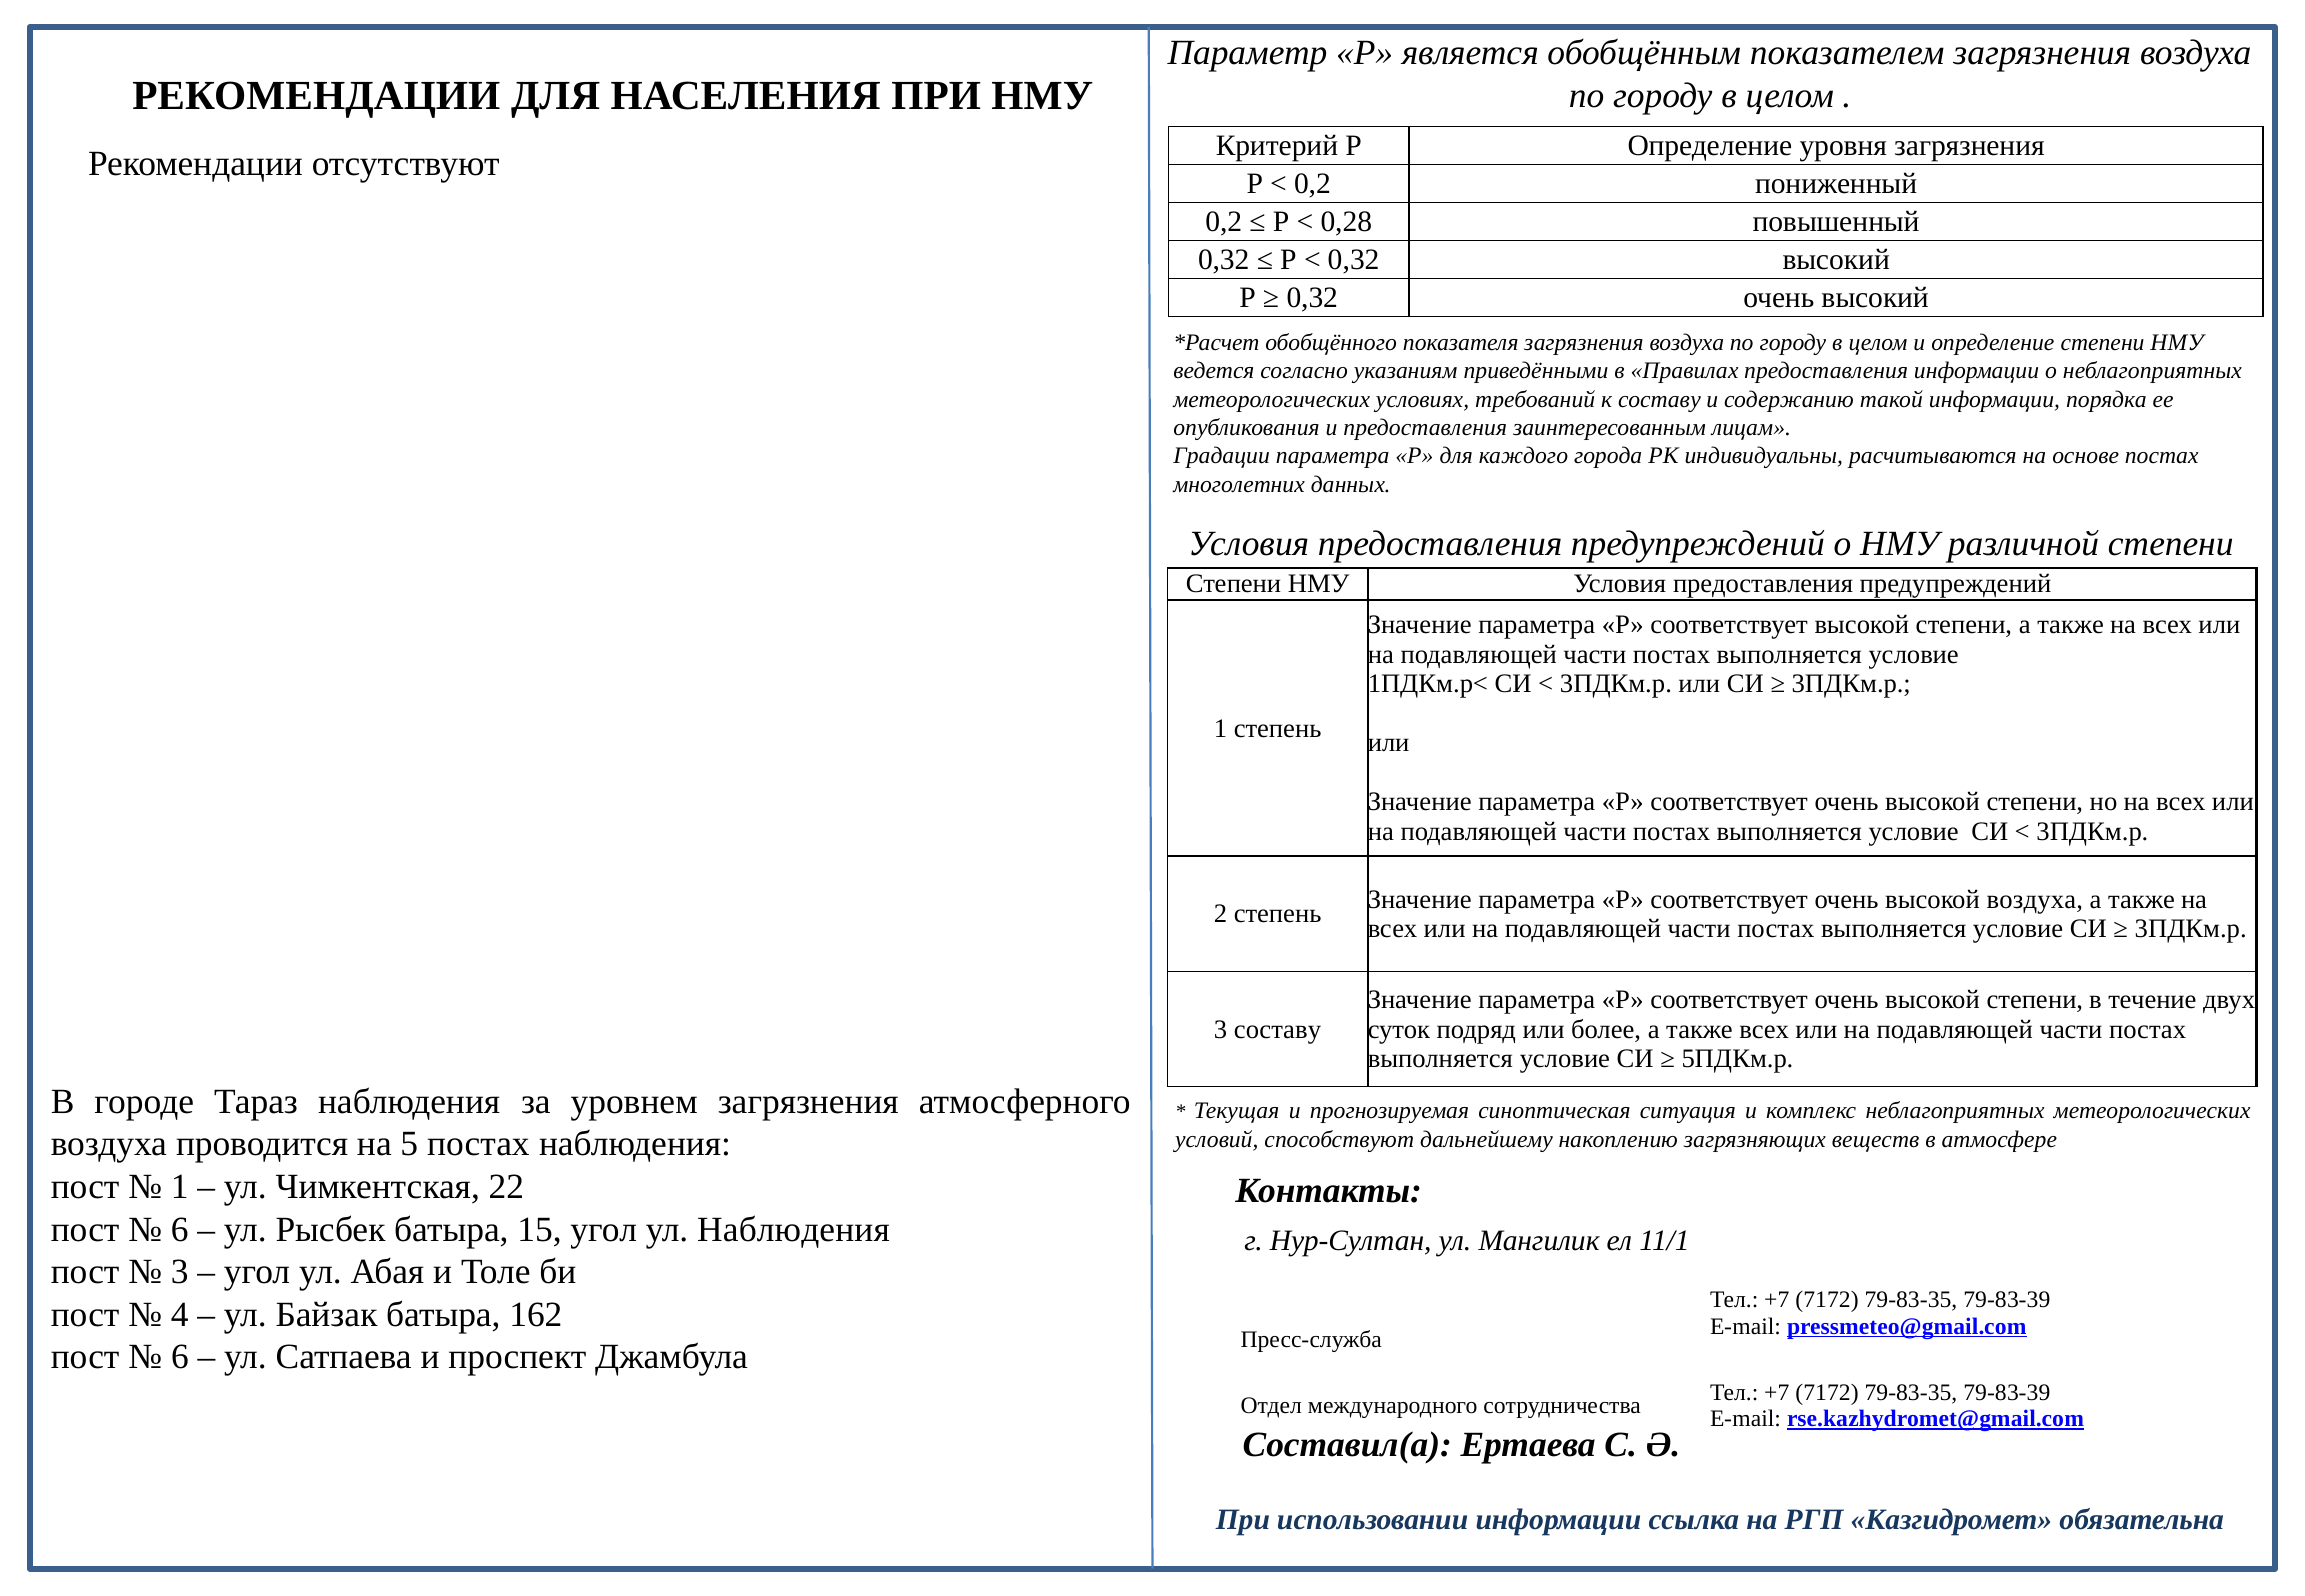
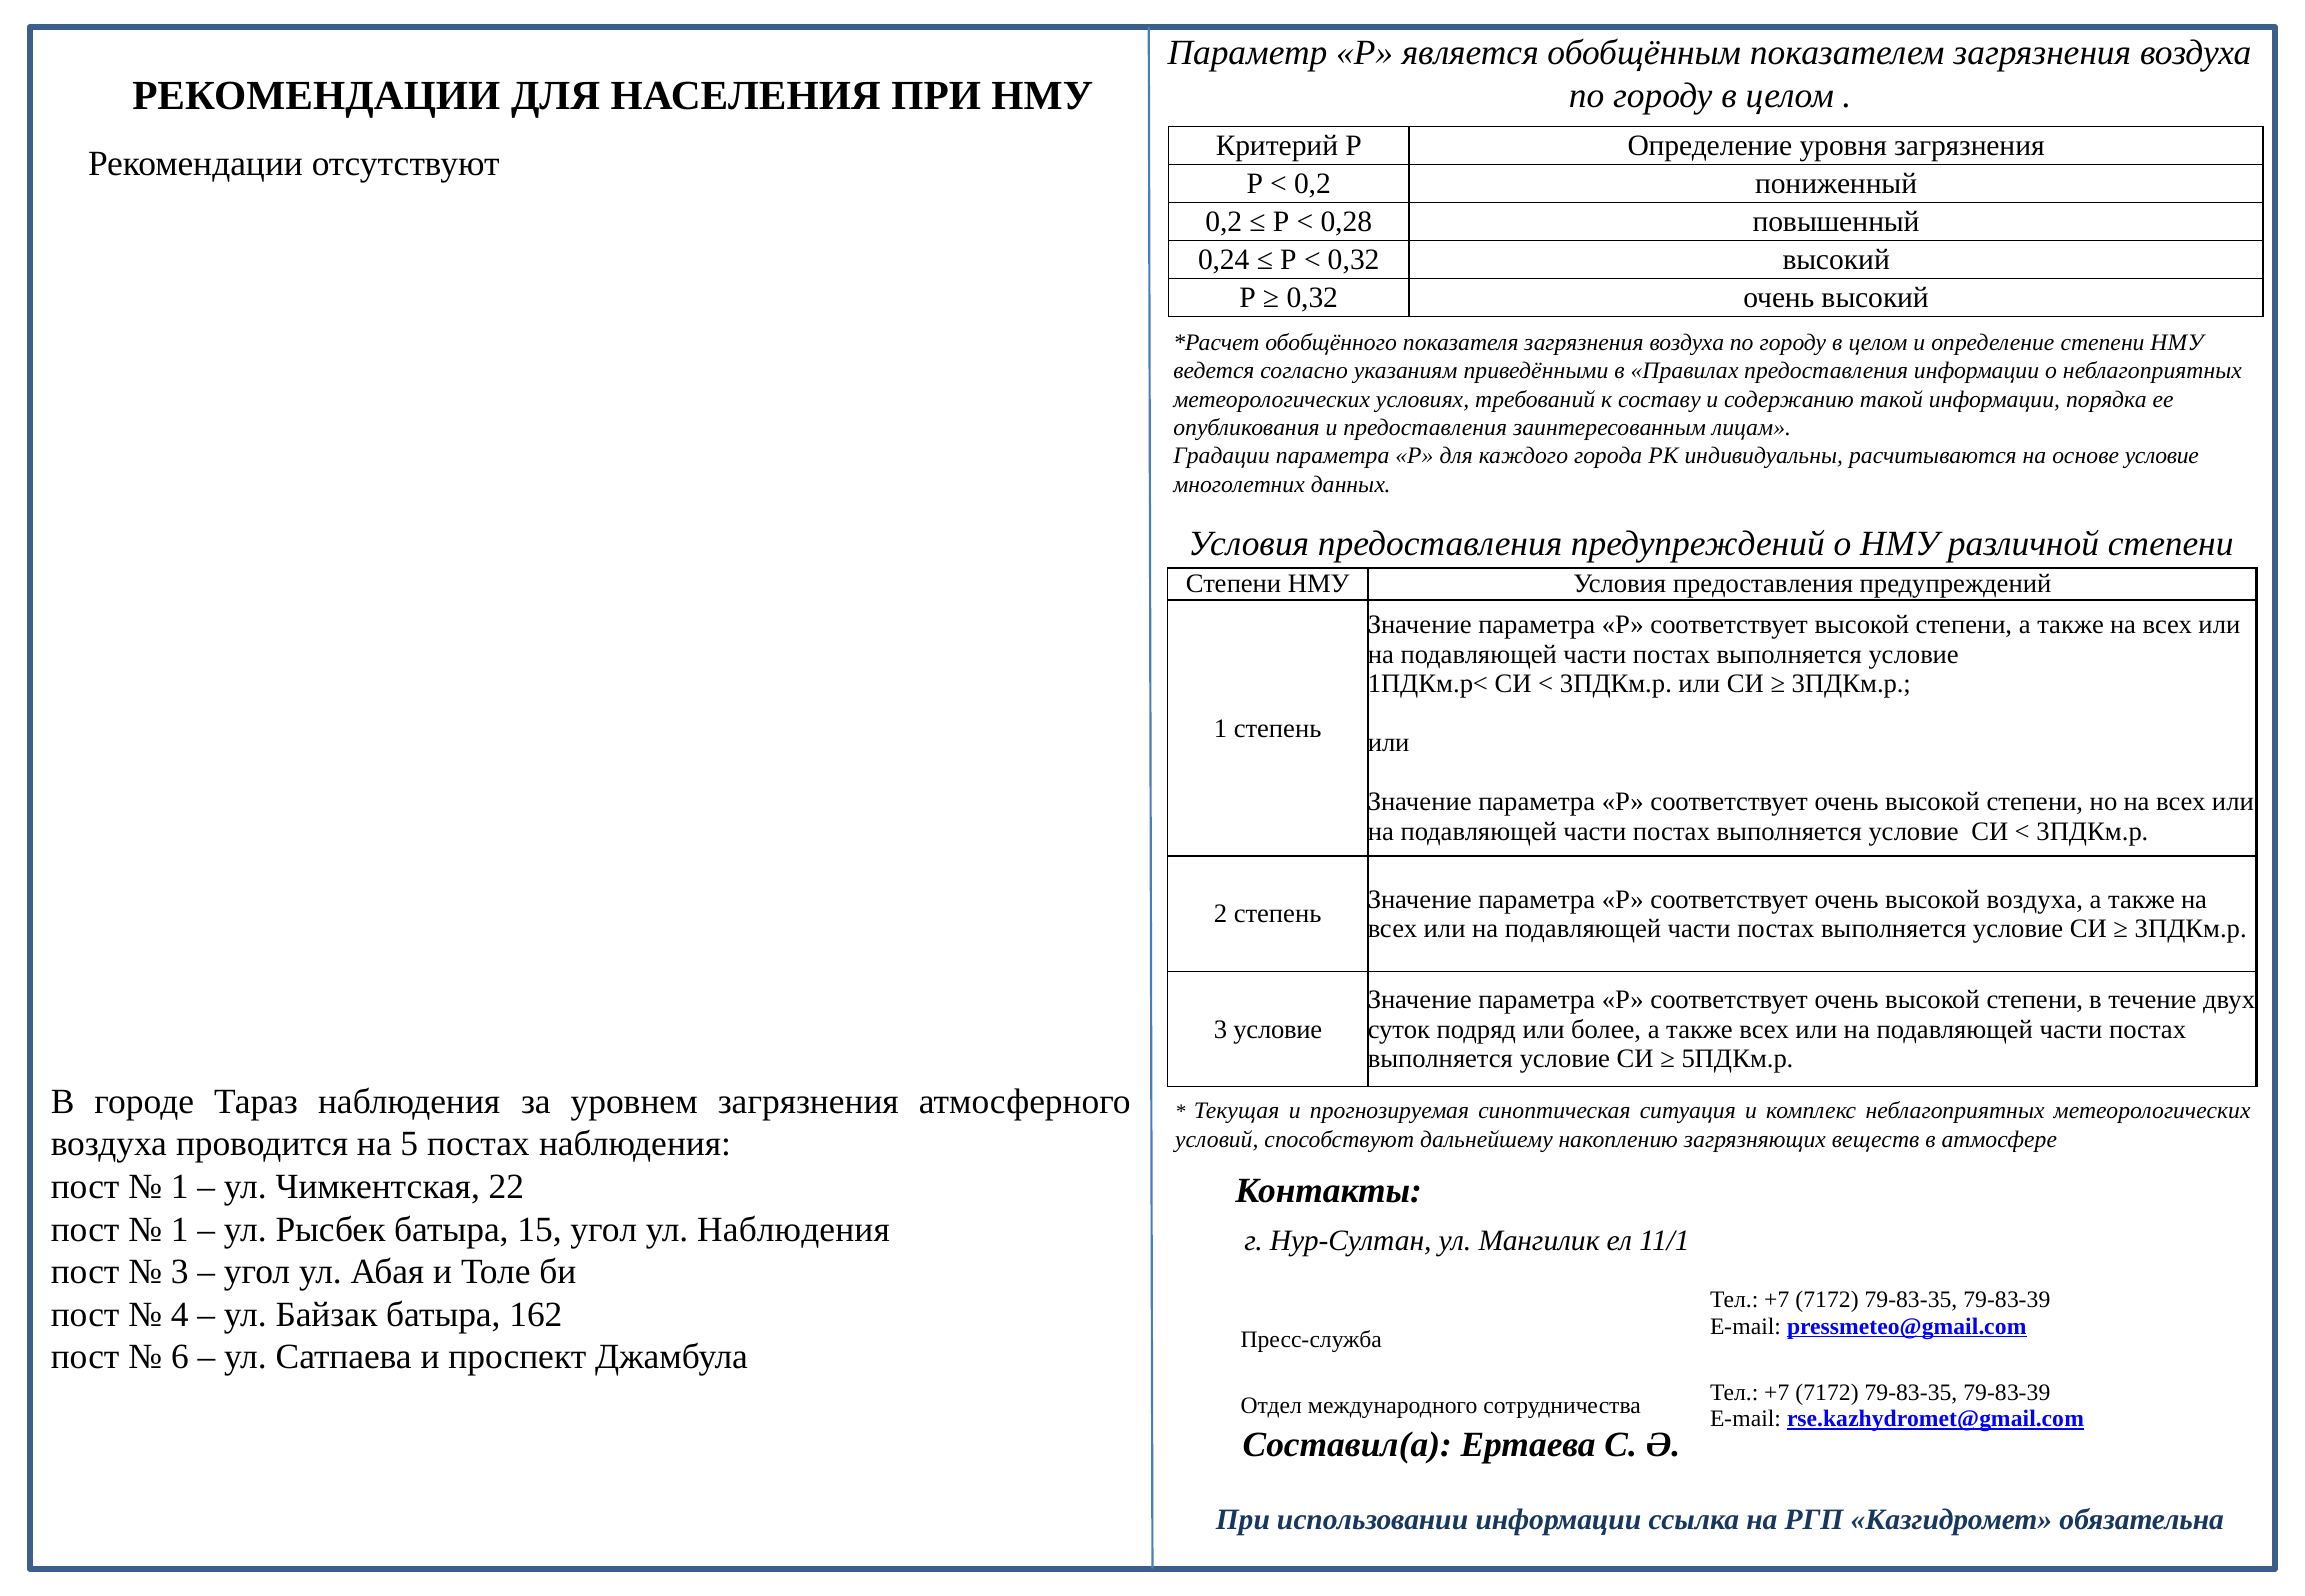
0,32 at (1224, 259): 0,32 -> 0,24
основе постах: постах -> условие
3 составу: составу -> условие
6 at (180, 1229): 6 -> 1
